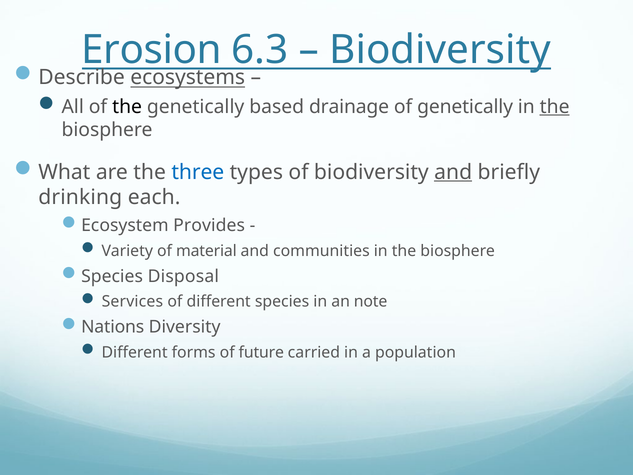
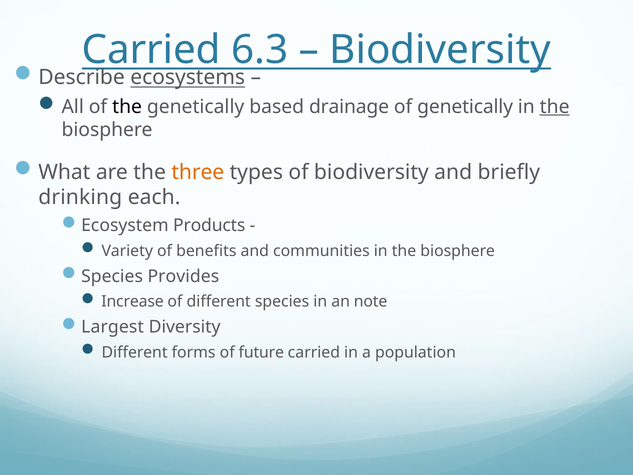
Erosion at (151, 50): Erosion -> Carried
three colour: blue -> orange
and at (453, 172) underline: present -> none
Provides: Provides -> Products
material: material -> benefits
Disposal: Disposal -> Provides
Services: Services -> Increase
Nations: Nations -> Largest
